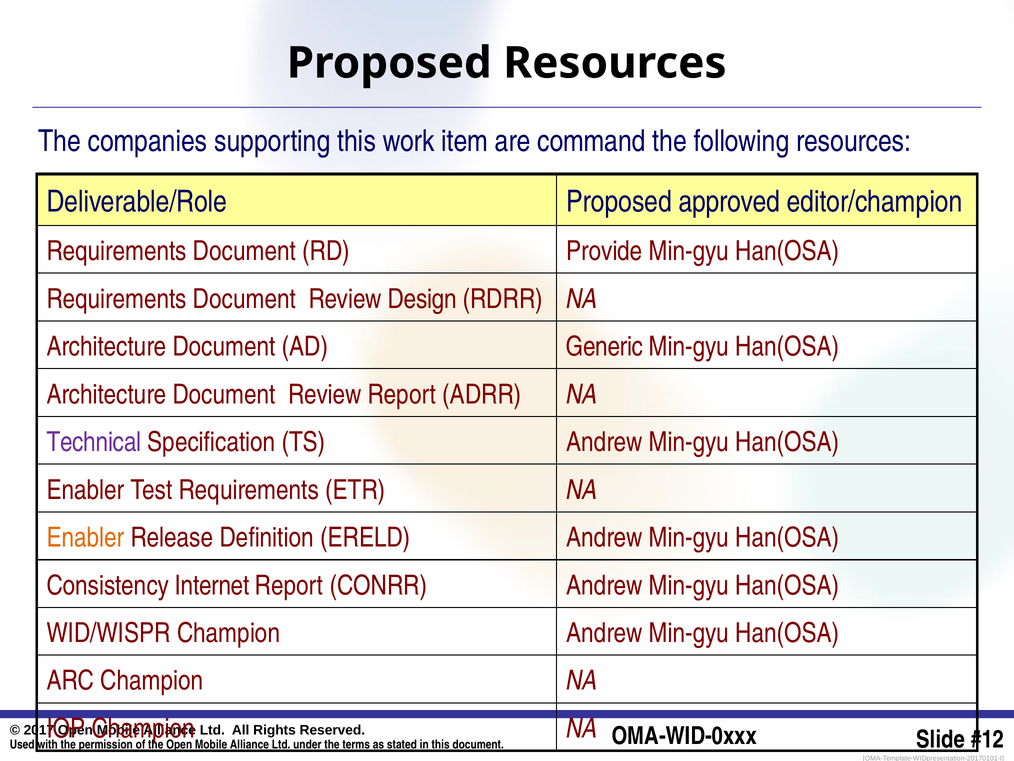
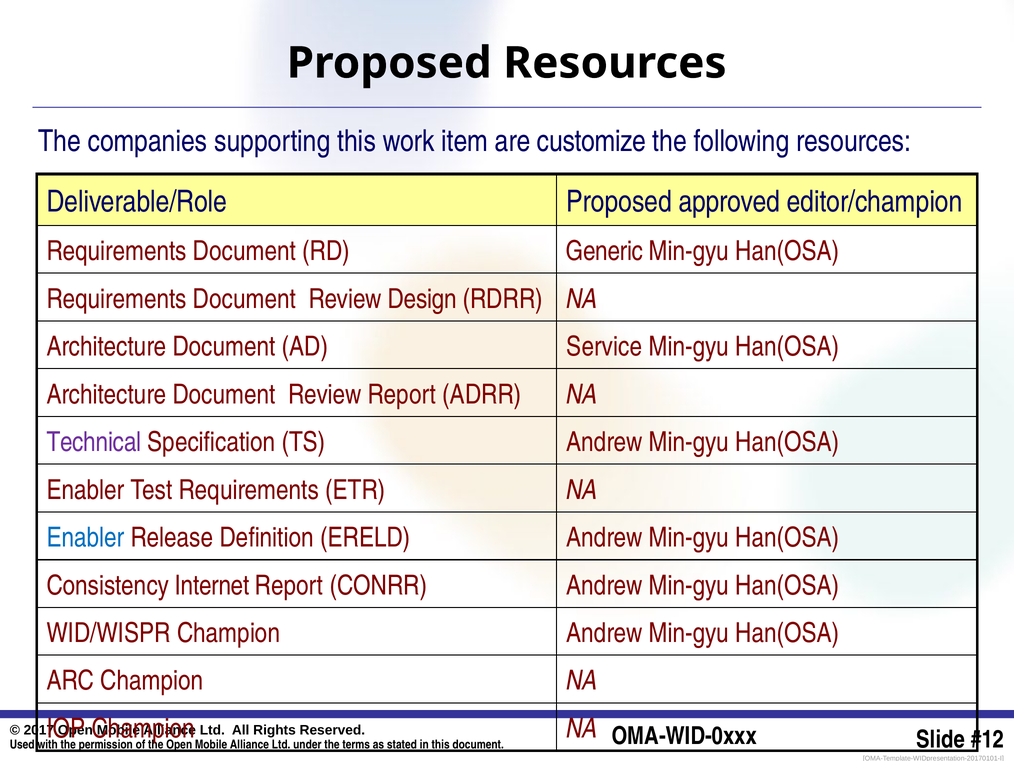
command: command -> customize
Provide: Provide -> Generic
Generic: Generic -> Service
Enabler at (85, 538) colour: orange -> blue
